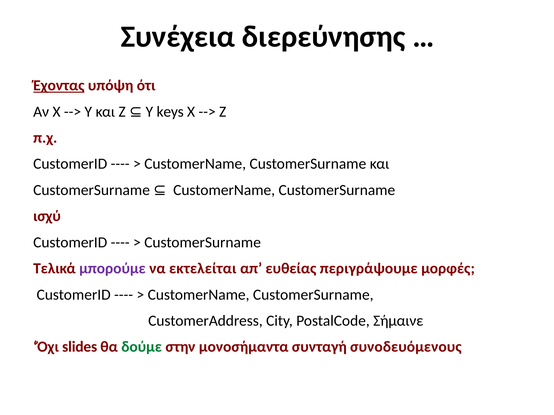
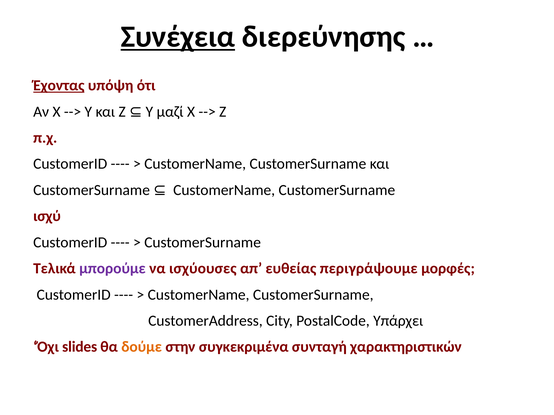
Συνέχεια underline: none -> present
keys: keys -> μαζί
εκτελείται: εκτελείται -> ισχύουσες
Σήμαινε: Σήμαινε -> Υπάρχει
δούμε colour: green -> orange
μονοσήμαντα: μονοσήμαντα -> συγκεκριμένα
συνοδευόμενους: συνοδευόμενους -> χαρακτηριστικών
